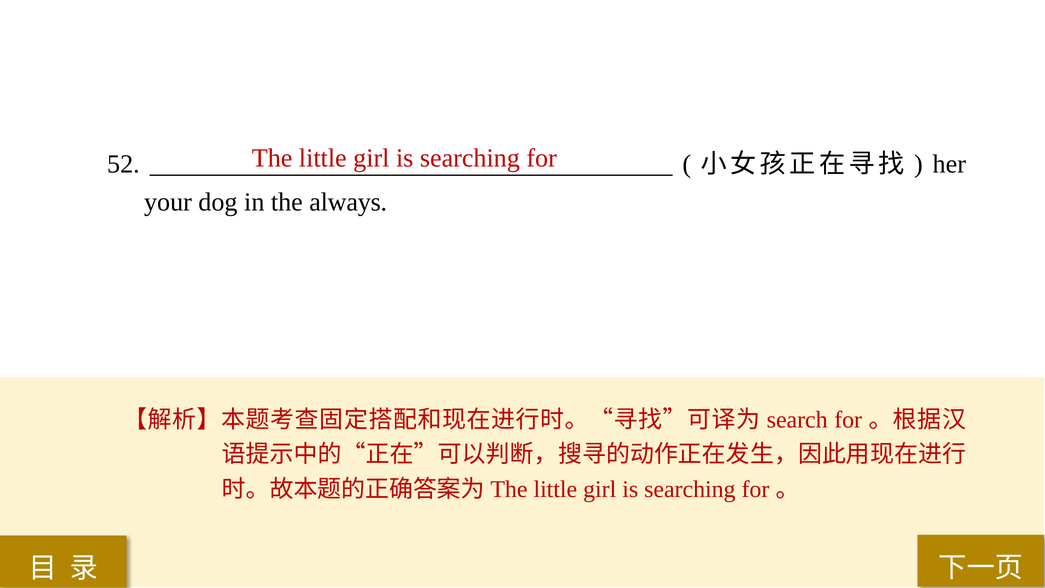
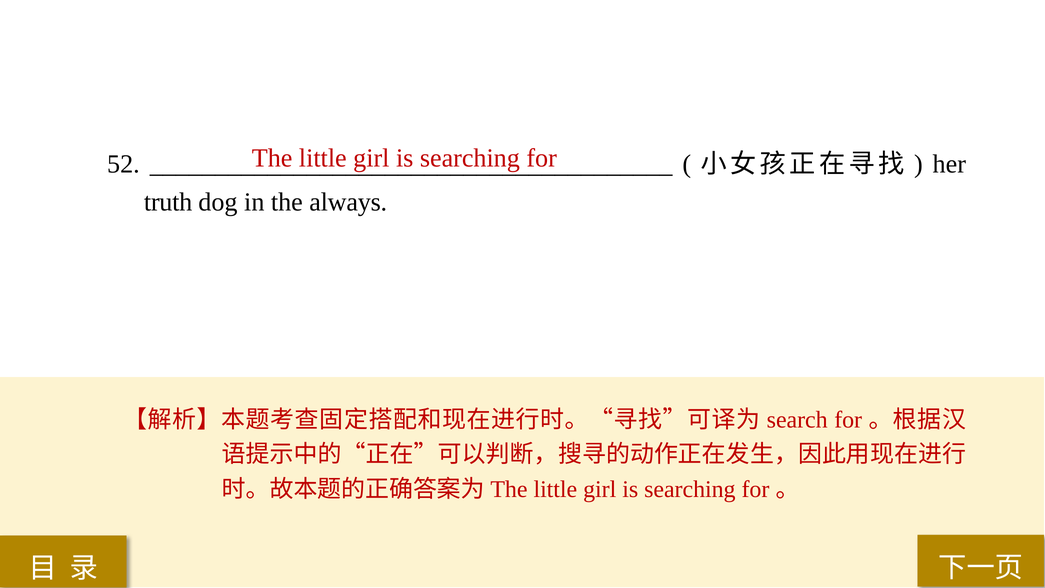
your: your -> truth
